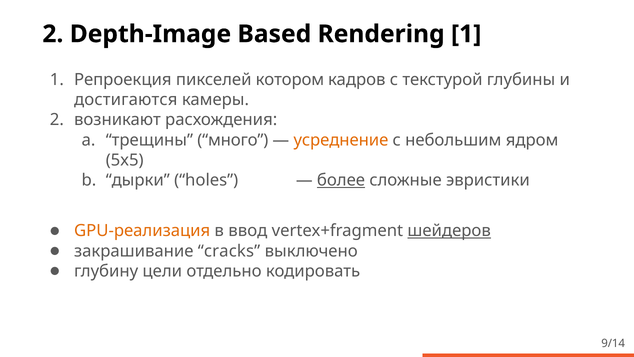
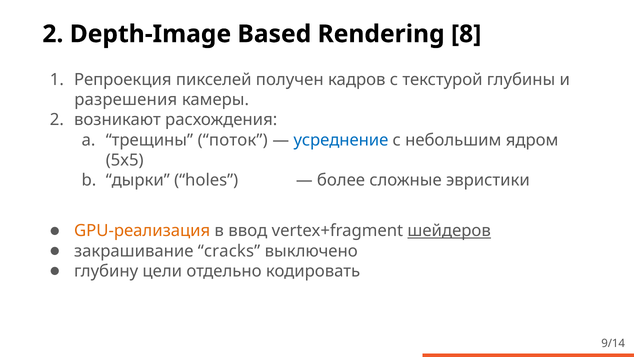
Rendering 1: 1 -> 8
котором: котором -> получен
достигаются: достигаются -> разрешения
много: много -> поток
усреднение colour: orange -> blue
более underline: present -> none
